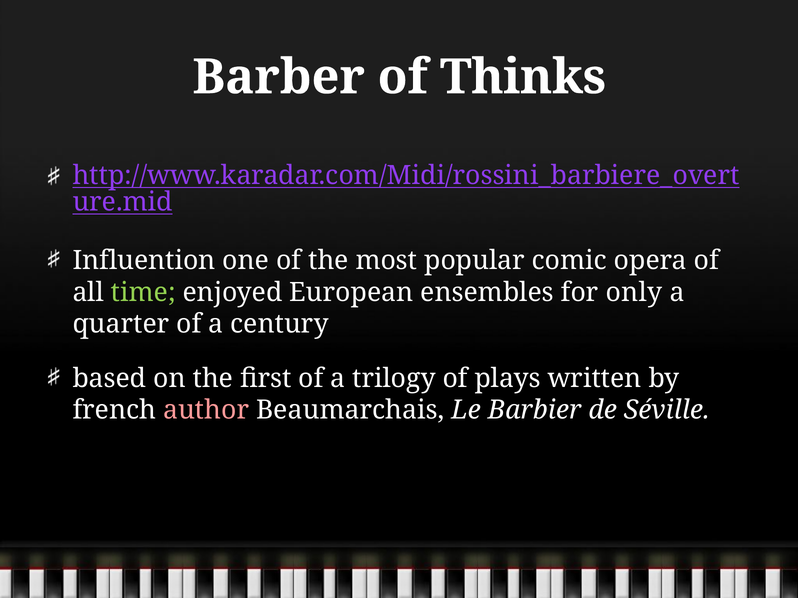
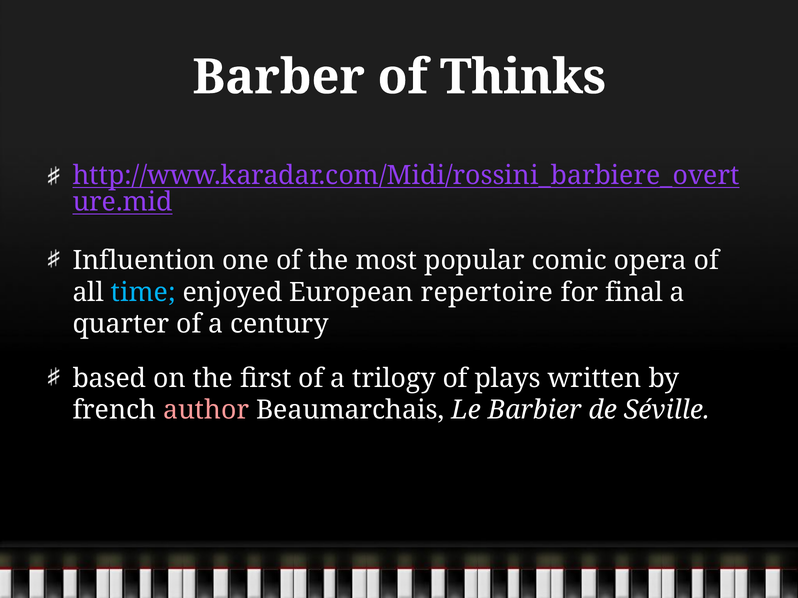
time colour: light green -> light blue
ensembles: ensembles -> repertoire
only: only -> final
